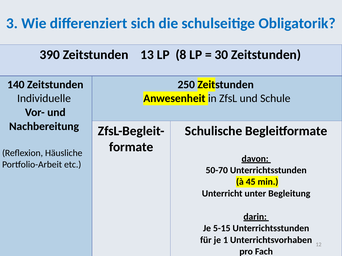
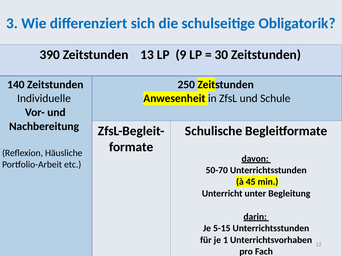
8: 8 -> 9
